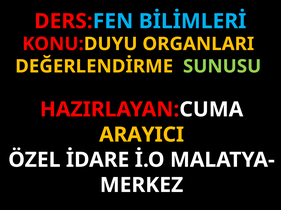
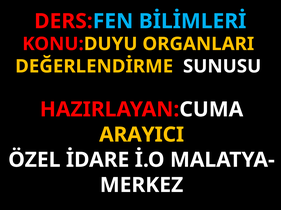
SUNUSU colour: light green -> white
